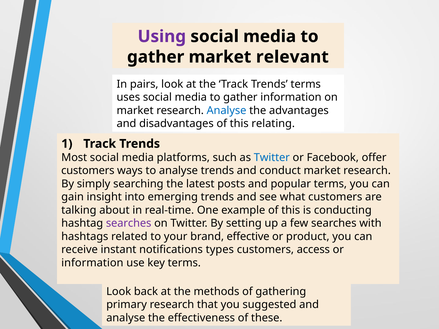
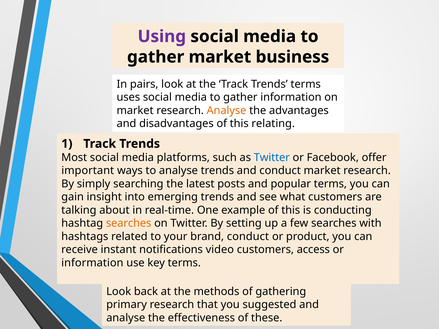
relevant: relevant -> business
Analyse at (227, 111) colour: blue -> orange
customers at (88, 171): customers -> important
searches at (129, 224) colour: purple -> orange
brand effective: effective -> conduct
types: types -> video
